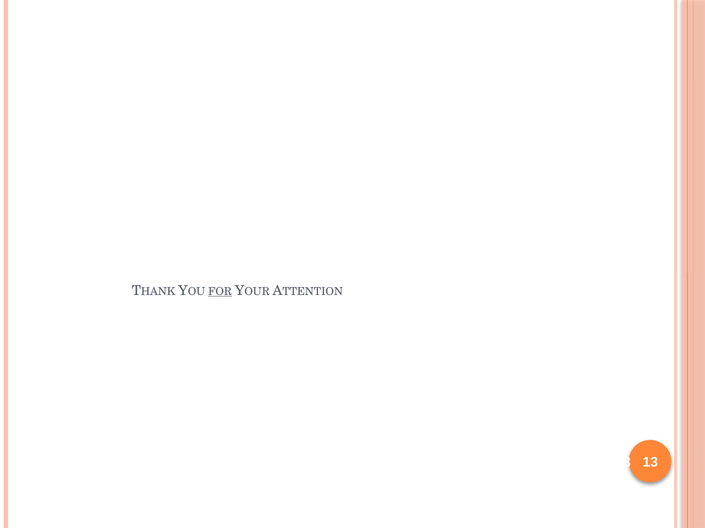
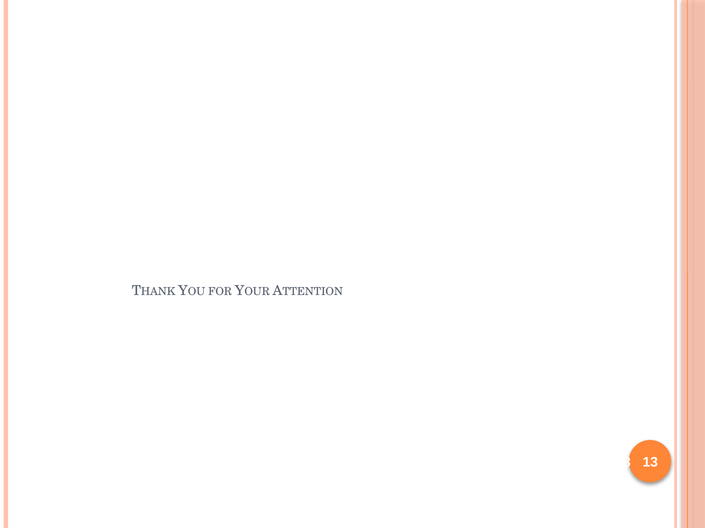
FOR underline: present -> none
